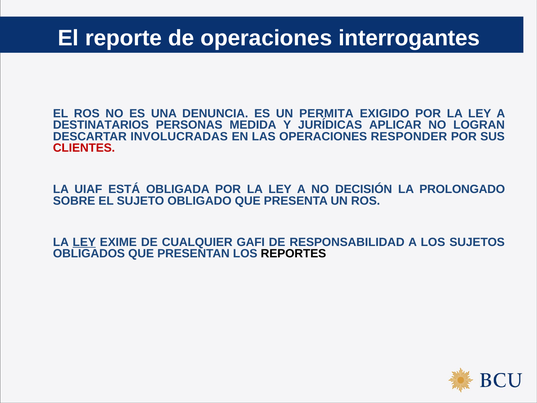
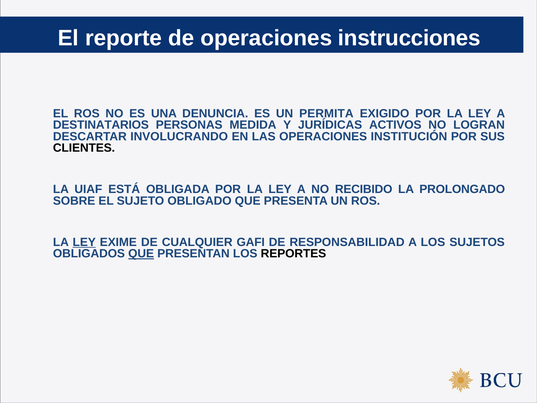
interrogantes: interrogantes -> instrucciones
APLICAR: APLICAR -> ACTIVOS
INVOLUCRADAS: INVOLUCRADAS -> INVOLUCRANDO
RESPONDER: RESPONDER -> INSTITUCIÓN
CLIENTES colour: red -> black
DECISIÓN: DECISIÓN -> RECIBIDO
QUE at (141, 254) underline: none -> present
